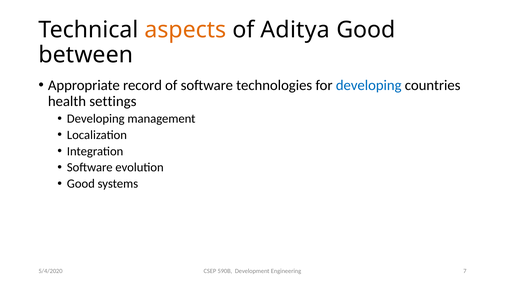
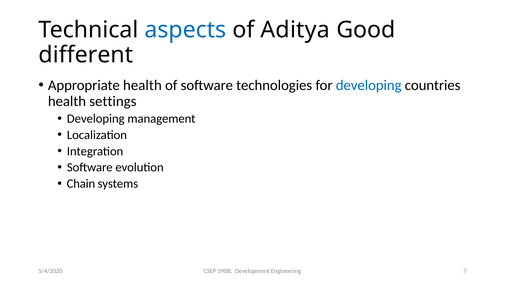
aspects colour: orange -> blue
between: between -> different
Appropriate record: record -> health
Good at (81, 184): Good -> Chain
